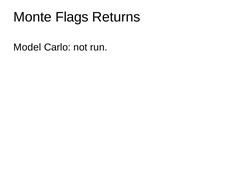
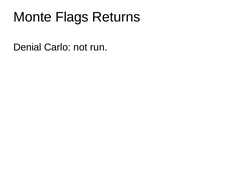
Model: Model -> Denial
